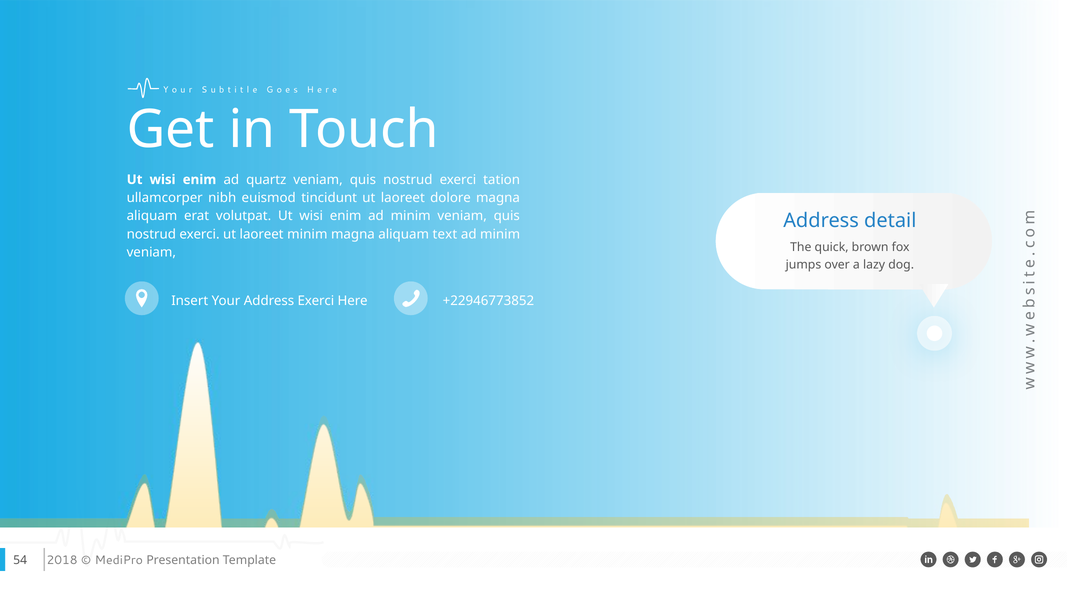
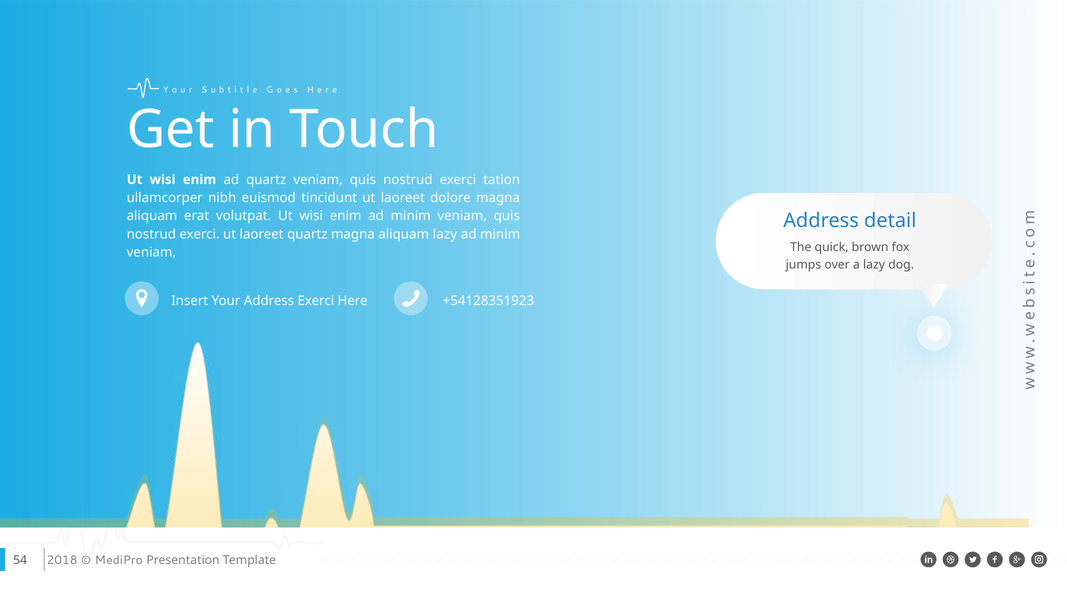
laoreet minim: minim -> quartz
aliquam text: text -> lazy
+22946773852: +22946773852 -> +54128351923
